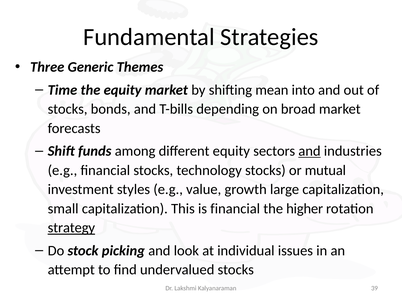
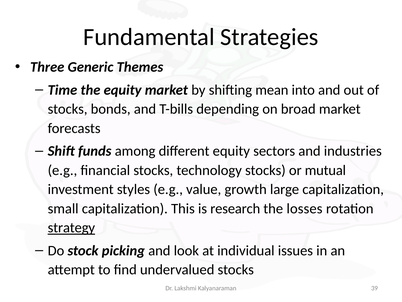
and at (310, 151) underline: present -> none
is financial: financial -> research
higher: higher -> losses
